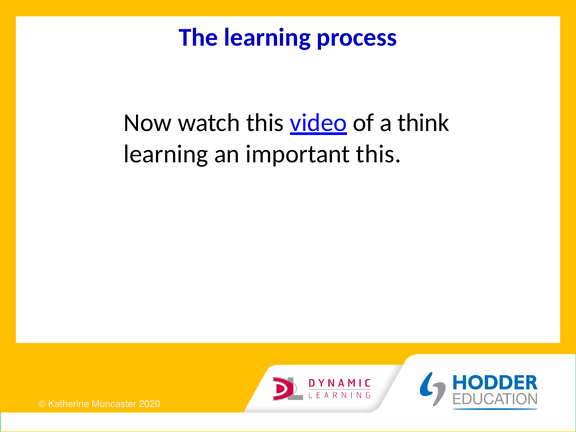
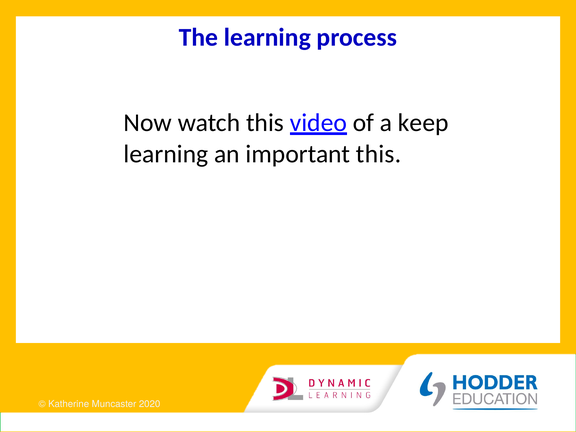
think: think -> keep
